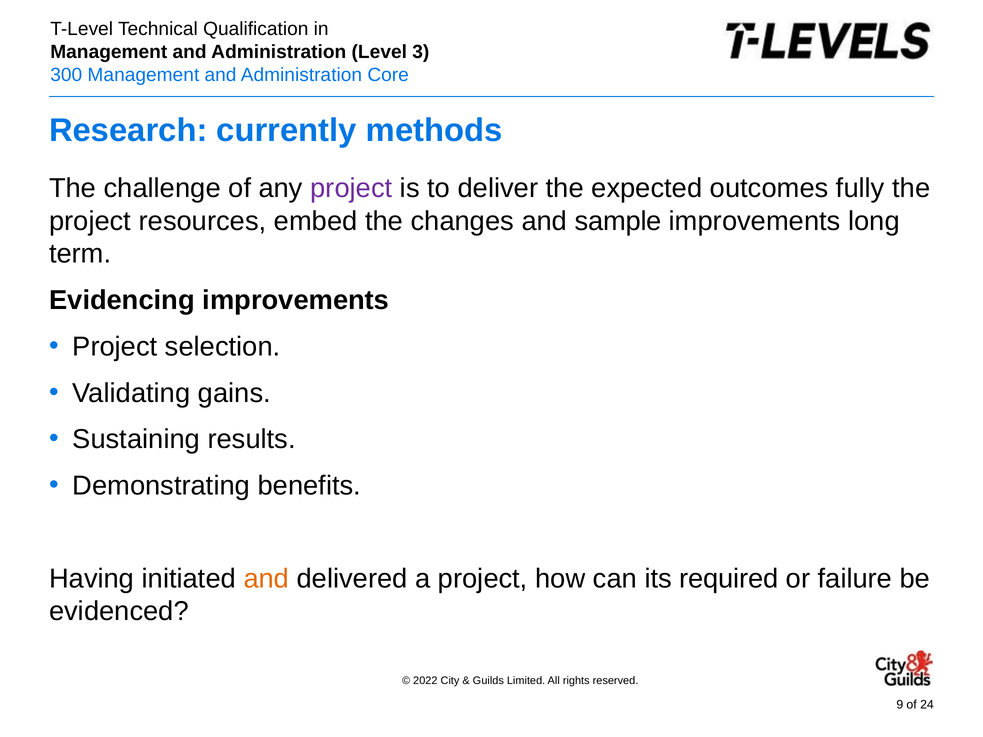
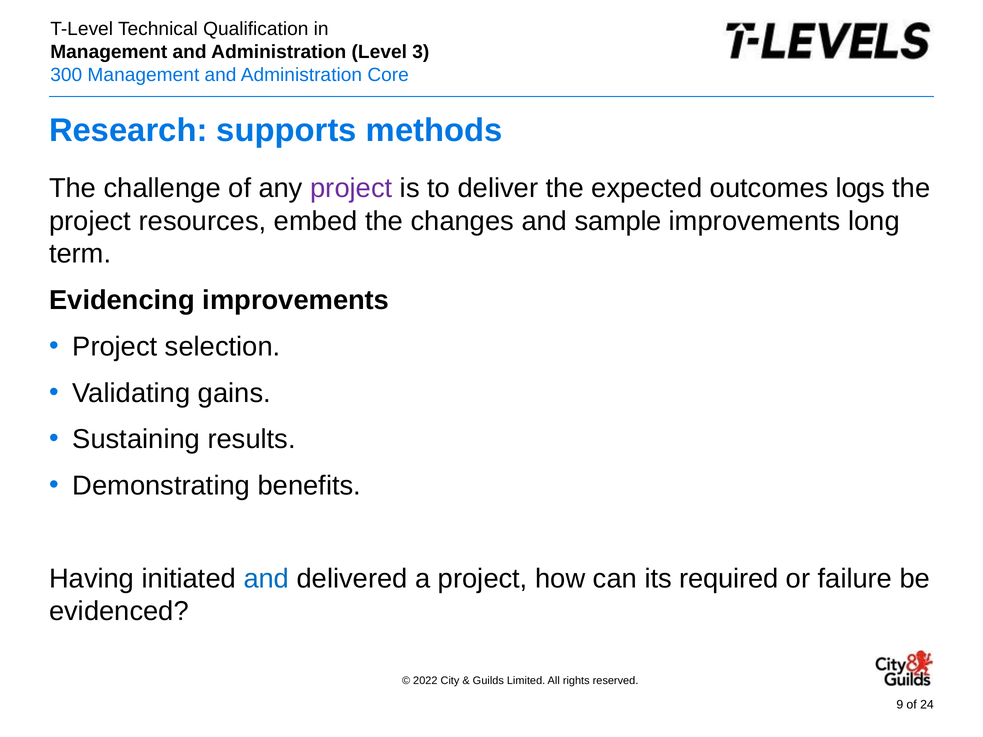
currently: currently -> supports
fully: fully -> logs
and at (266, 579) colour: orange -> blue
